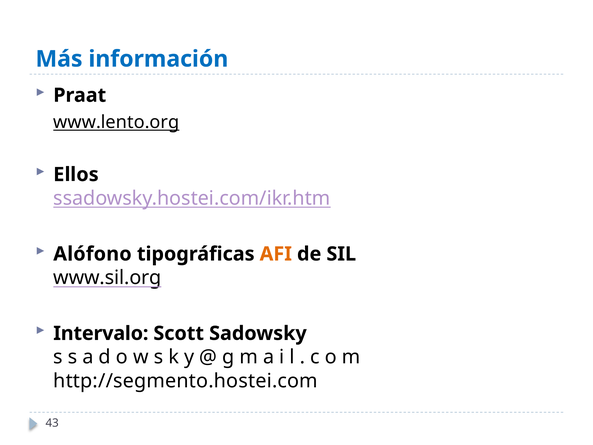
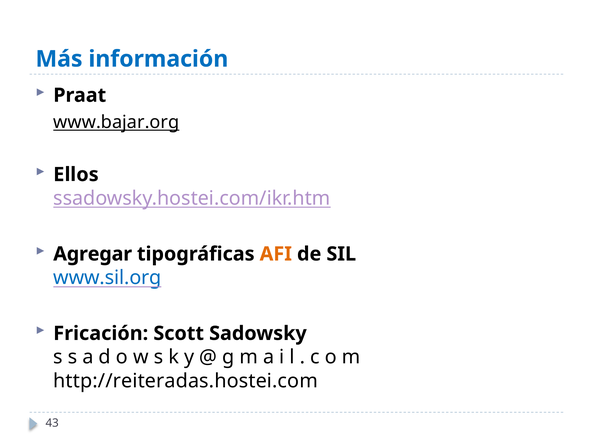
www.lento.org: www.lento.org -> www.bajar.org
Alófono: Alófono -> Agregar
www.sil.org colour: black -> blue
Intervalo: Intervalo -> Fricación
http://segmento.hostei.com: http://segmento.hostei.com -> http://reiteradas.hostei.com
